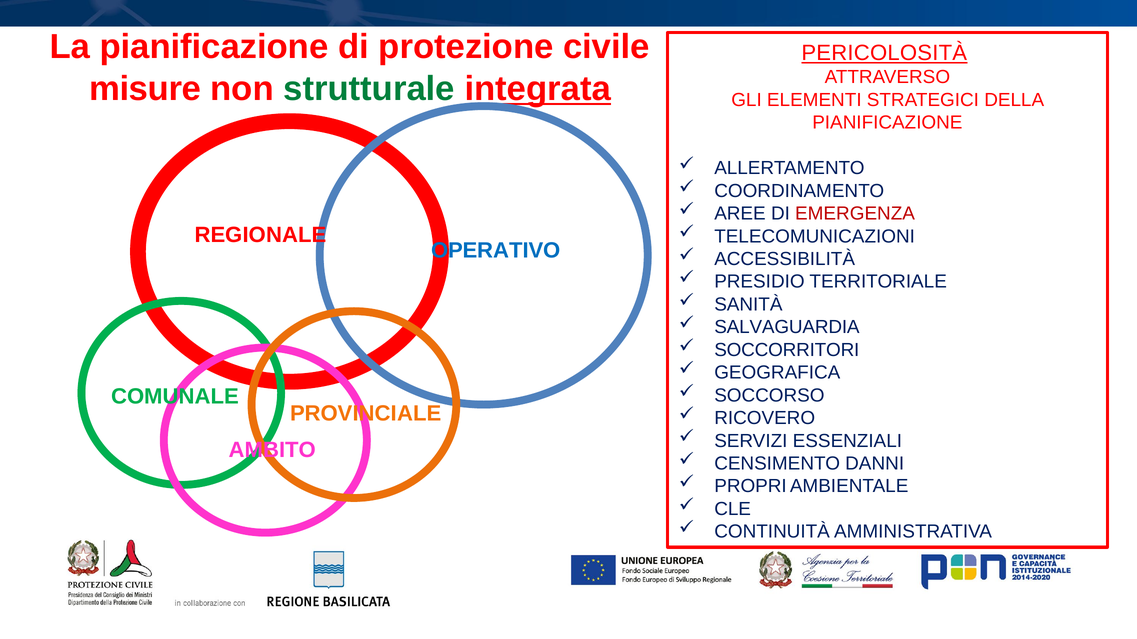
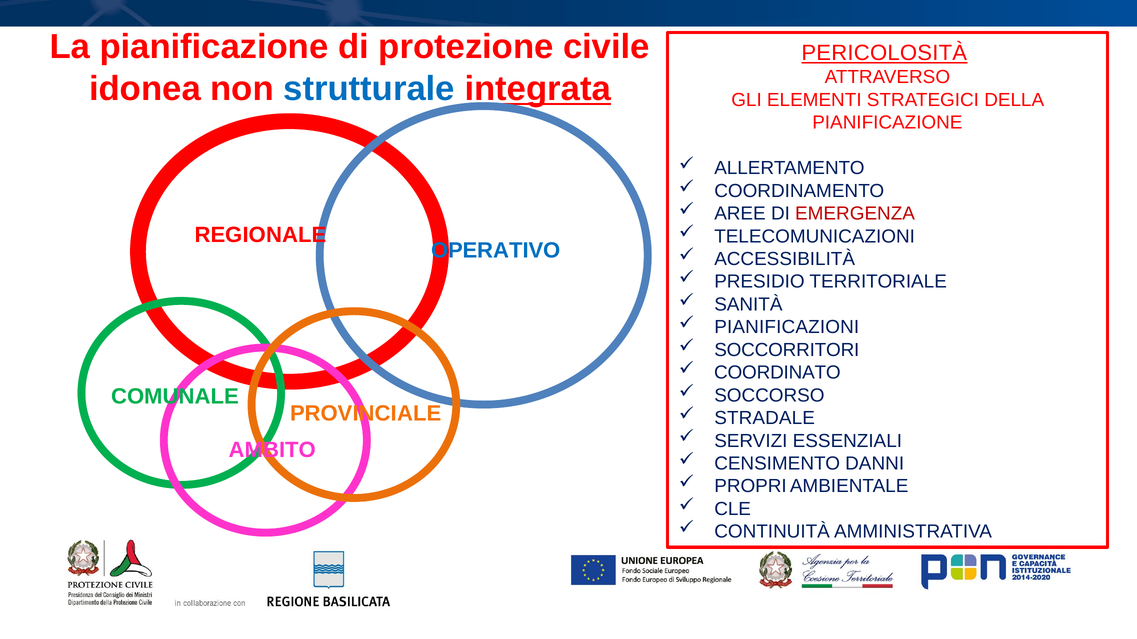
misure: misure -> idonea
strutturale colour: green -> blue
SALVAGUARDIA: SALVAGUARDIA -> PIANIFICAZIONI
GEOGRAFICA: GEOGRAFICA -> COORDINATO
RICOVERO: RICOVERO -> STRADALE
